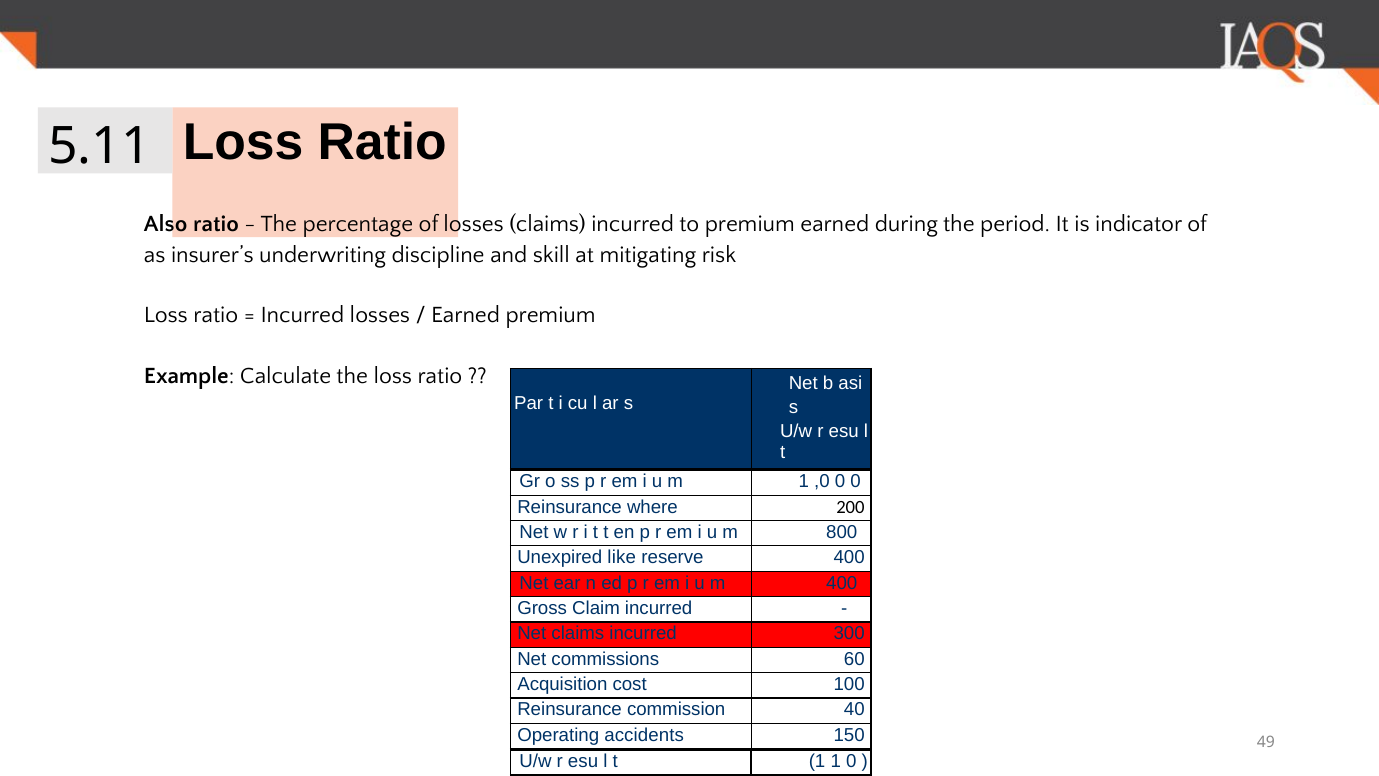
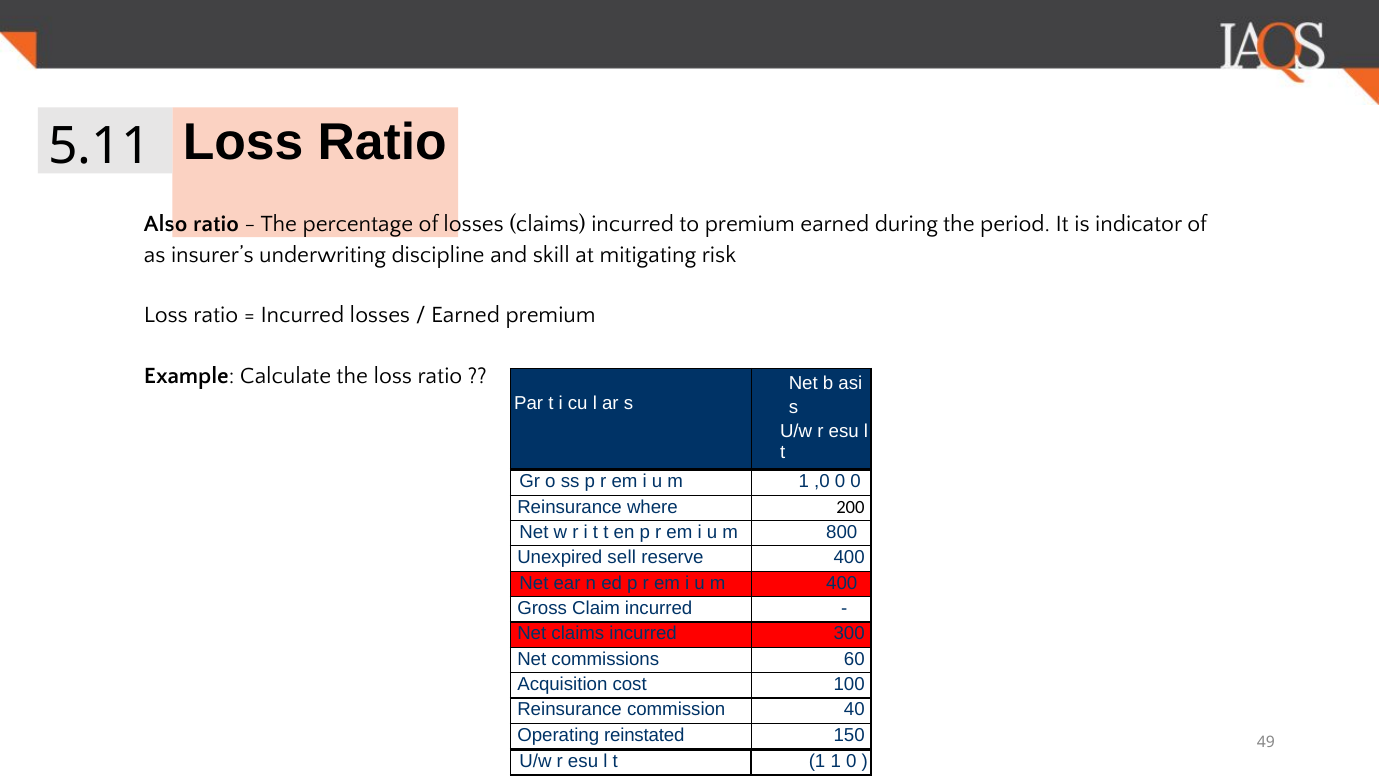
like: like -> sell
accidents: accidents -> reinstated
